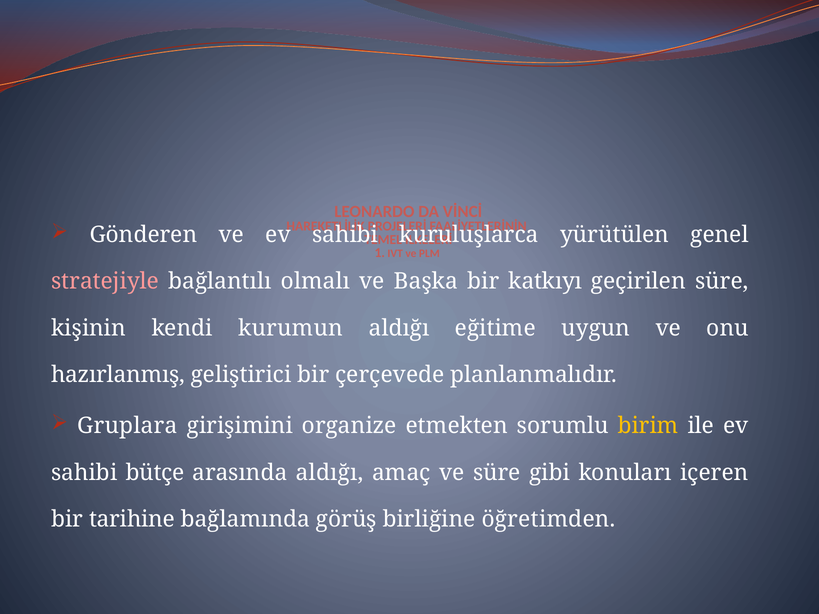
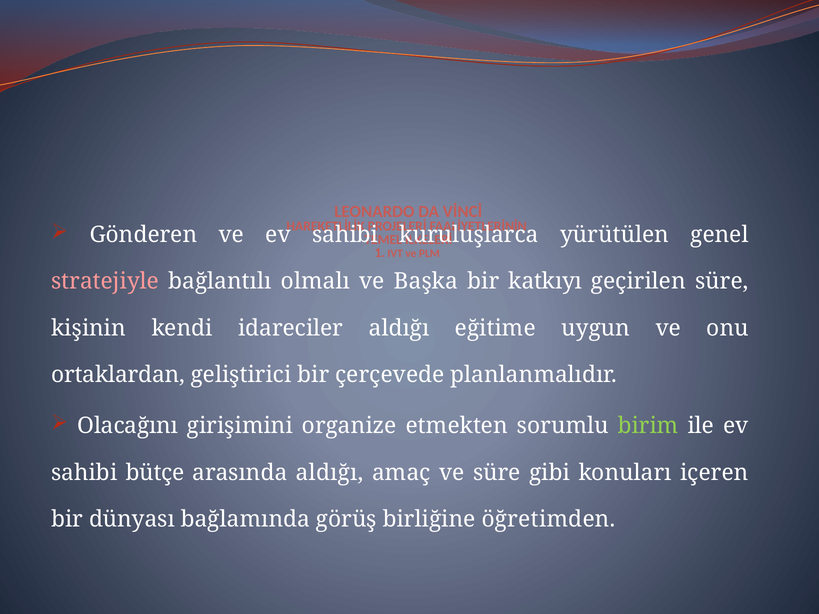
kurumun: kurumun -> idareciler
hazırlanmış: hazırlanmış -> ortaklardan
Gruplara: Gruplara -> Olacağını
birim colour: yellow -> light green
tarihine: tarihine -> dünyası
